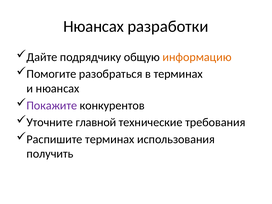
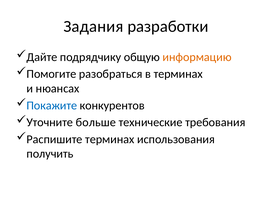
Нюансах at (94, 26): Нюансах -> Задания
Покажите colour: purple -> blue
главной: главной -> больше
